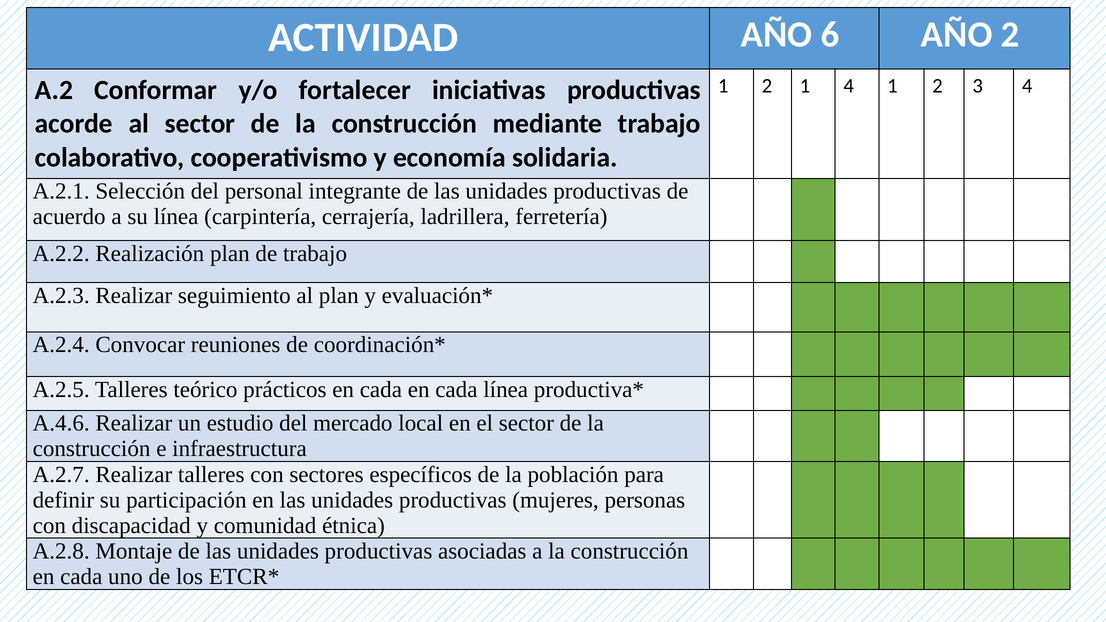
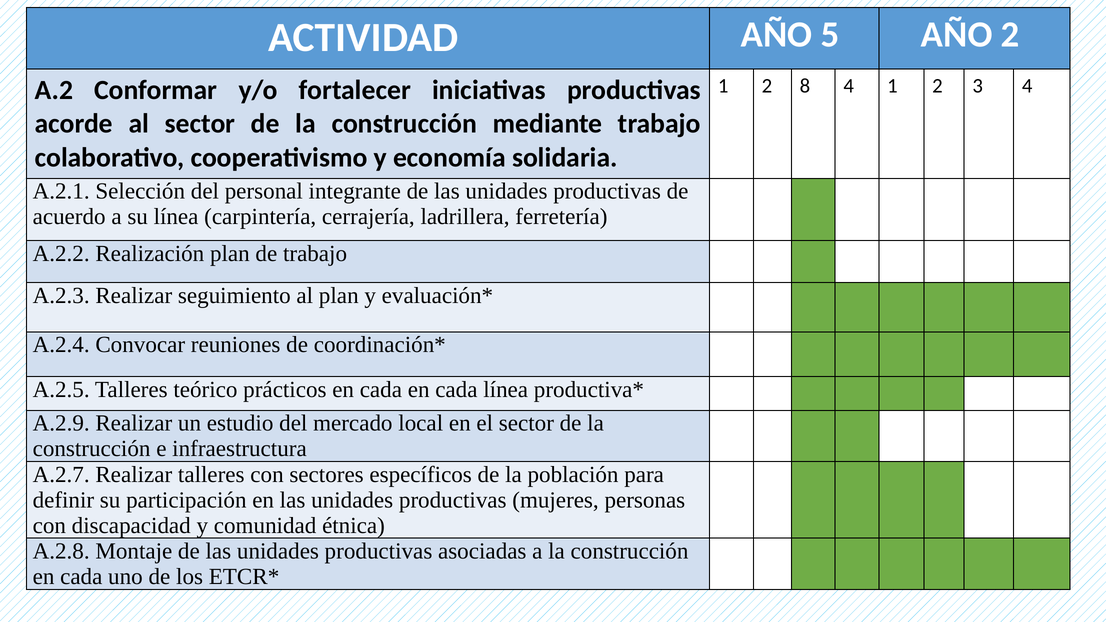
6: 6 -> 5
2 1: 1 -> 8
A.4.6: A.4.6 -> A.2.9
